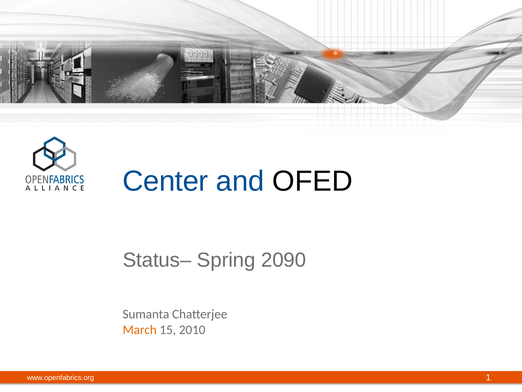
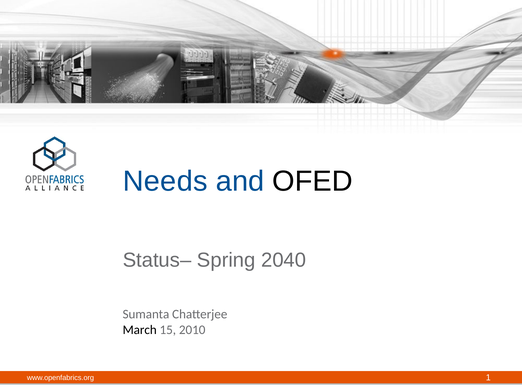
Center: Center -> Needs
2090: 2090 -> 2040
March colour: orange -> black
